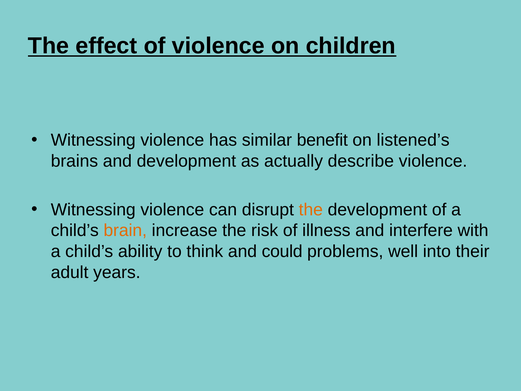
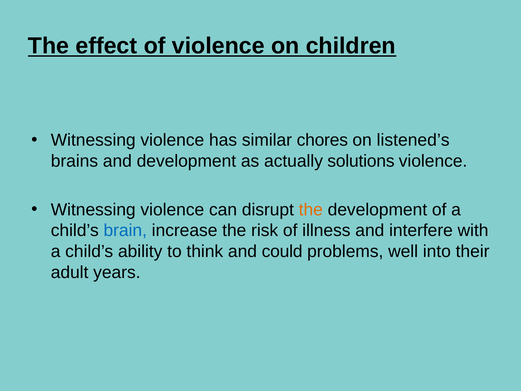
benefit: benefit -> chores
describe: describe -> solutions
brain colour: orange -> blue
